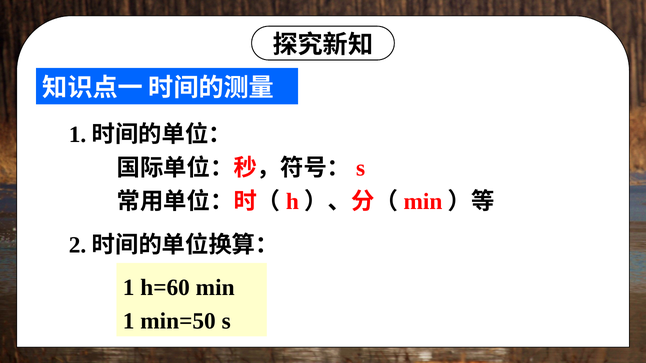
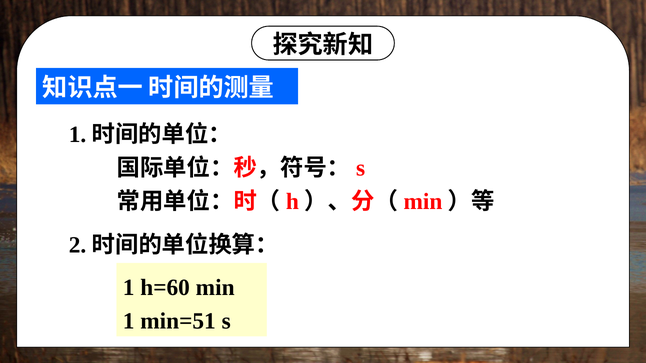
min=50: min=50 -> min=51
